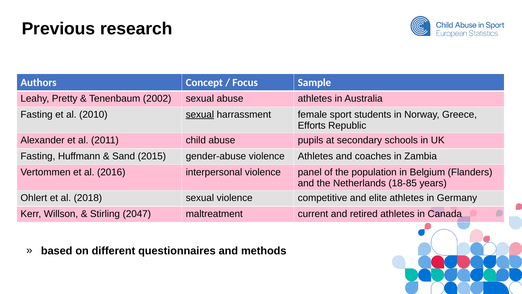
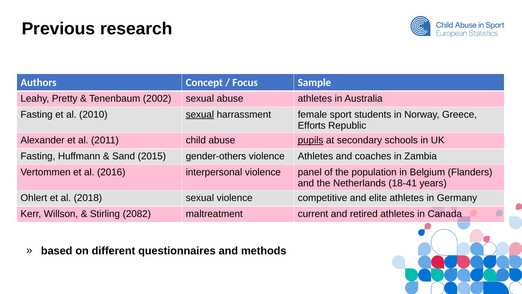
pupils underline: none -> present
gender-abuse: gender-abuse -> gender-others
18-85: 18-85 -> 18-41
2047: 2047 -> 2082
